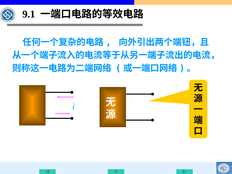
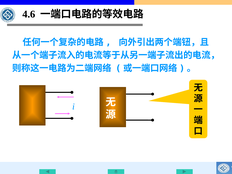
9.1: 9.1 -> 4.6
